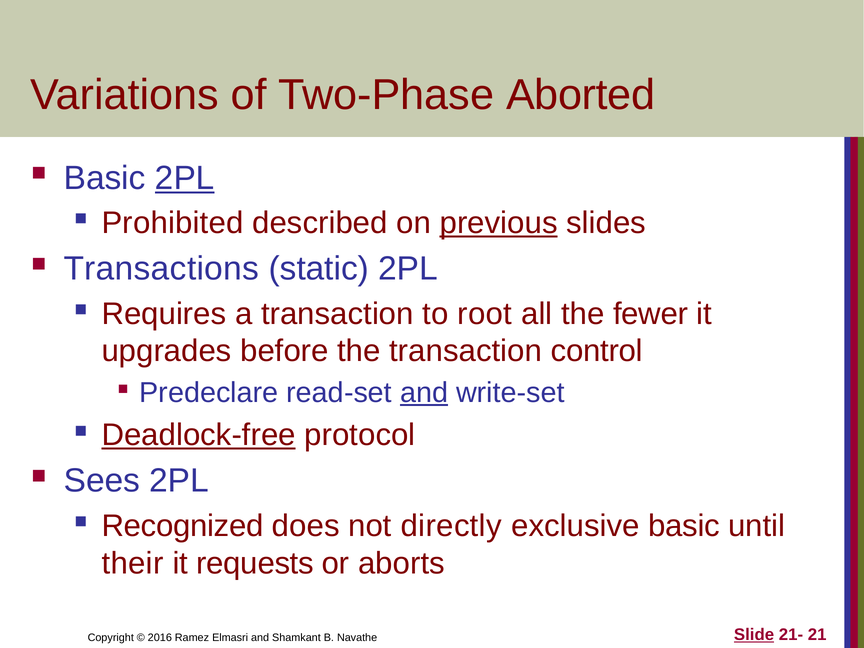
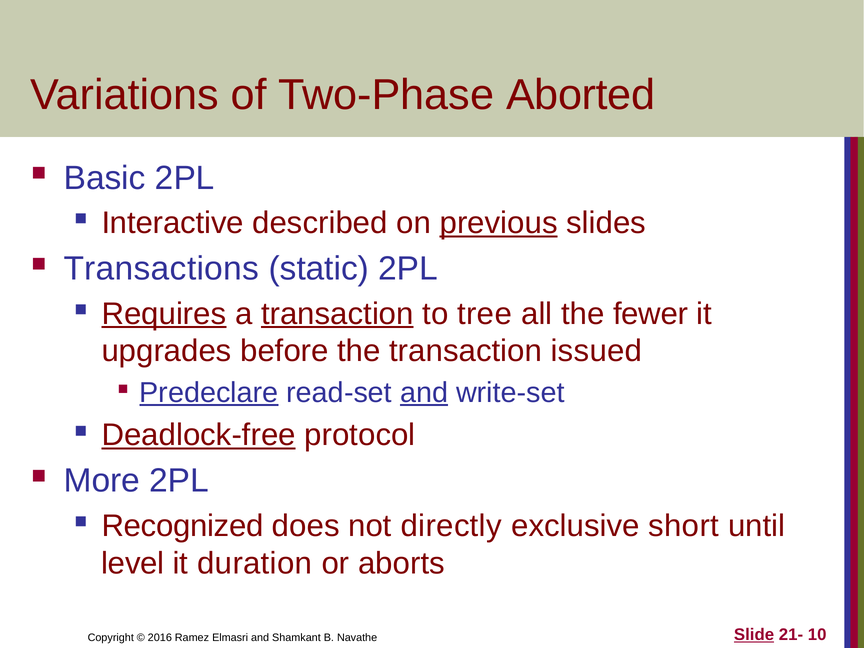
2PL at (185, 178) underline: present -> none
Prohibited: Prohibited -> Interactive
Requires underline: none -> present
transaction at (337, 314) underline: none -> present
root: root -> tree
control: control -> issued
Predeclare underline: none -> present
Sees: Sees -> More
exclusive basic: basic -> short
their: their -> level
requests: requests -> duration
21: 21 -> 10
